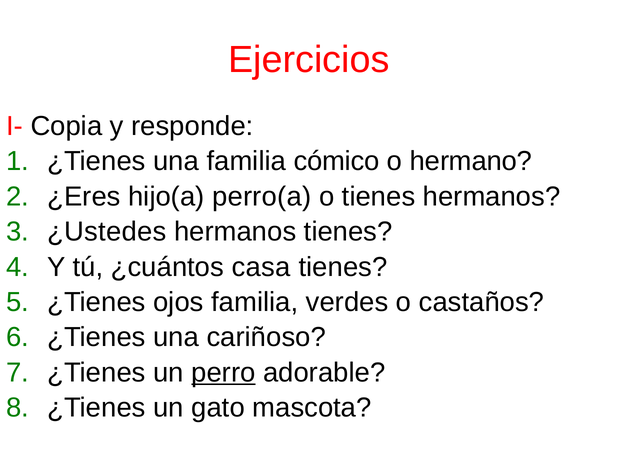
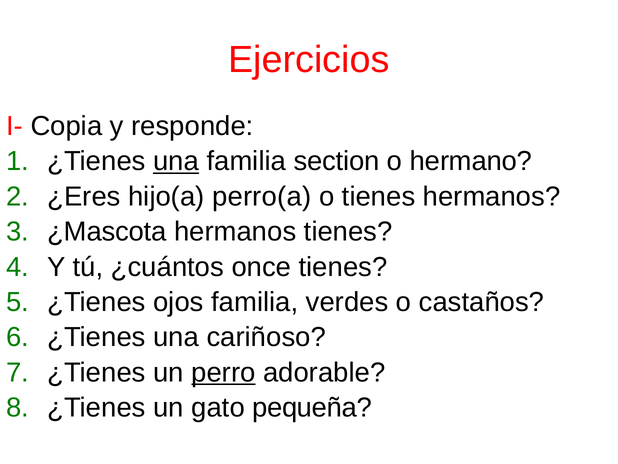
una at (176, 161) underline: none -> present
cómico: cómico -> section
¿Ustedes: ¿Ustedes -> ¿Mascota
casa: casa -> once
mascota: mascota -> pequeña
